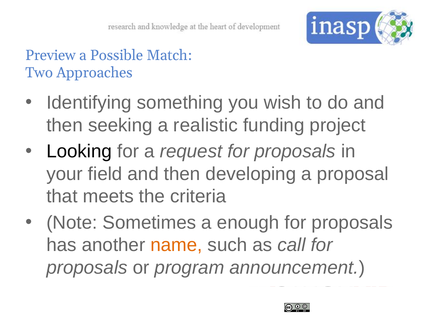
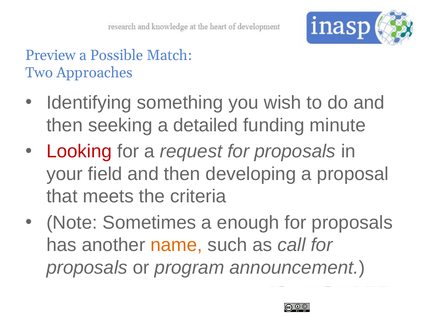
realistic: realistic -> detailed
project: project -> minute
Looking colour: black -> red
